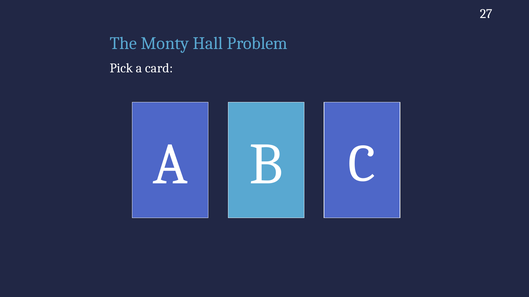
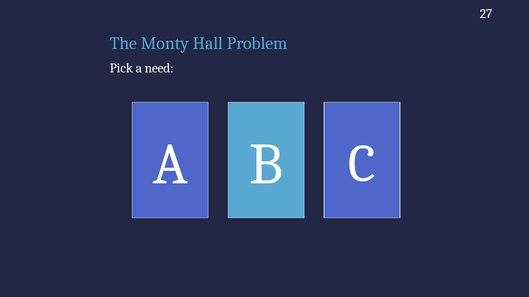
card: card -> need
